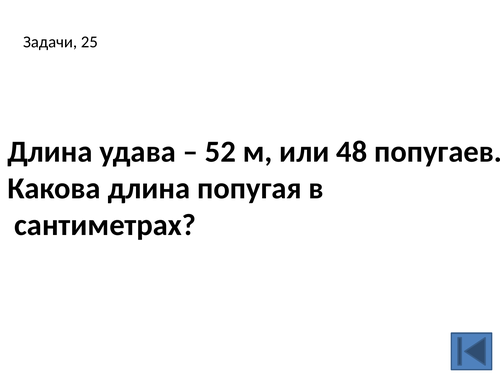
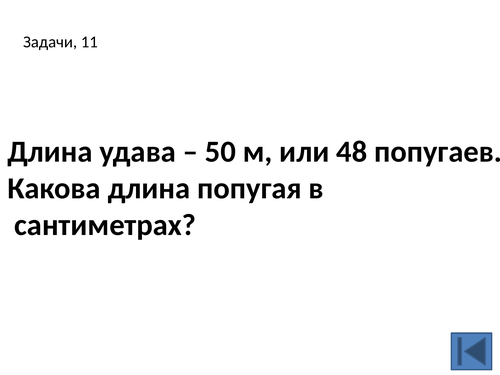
25: 25 -> 11
52: 52 -> 50
